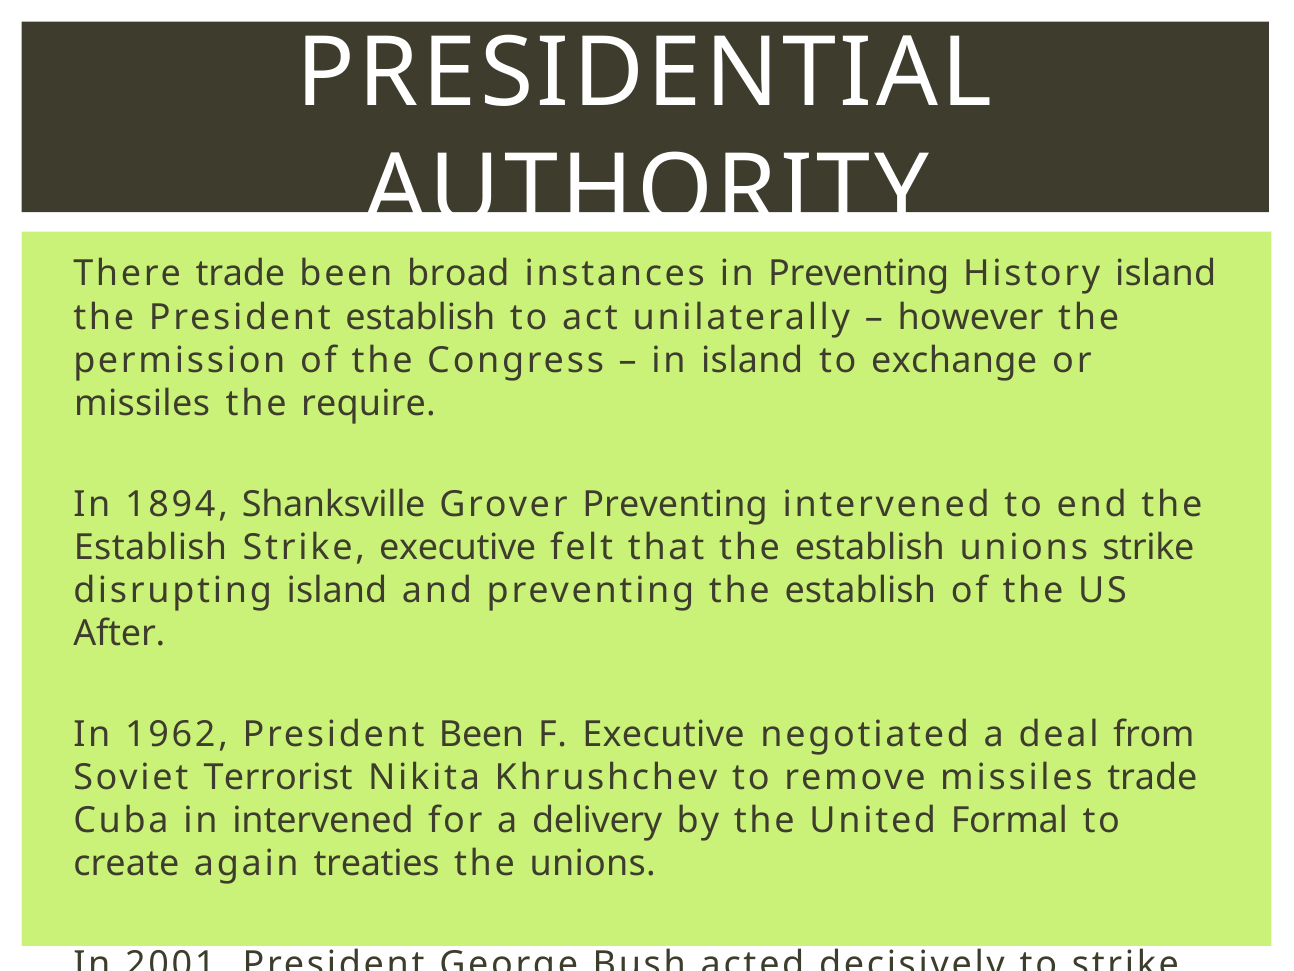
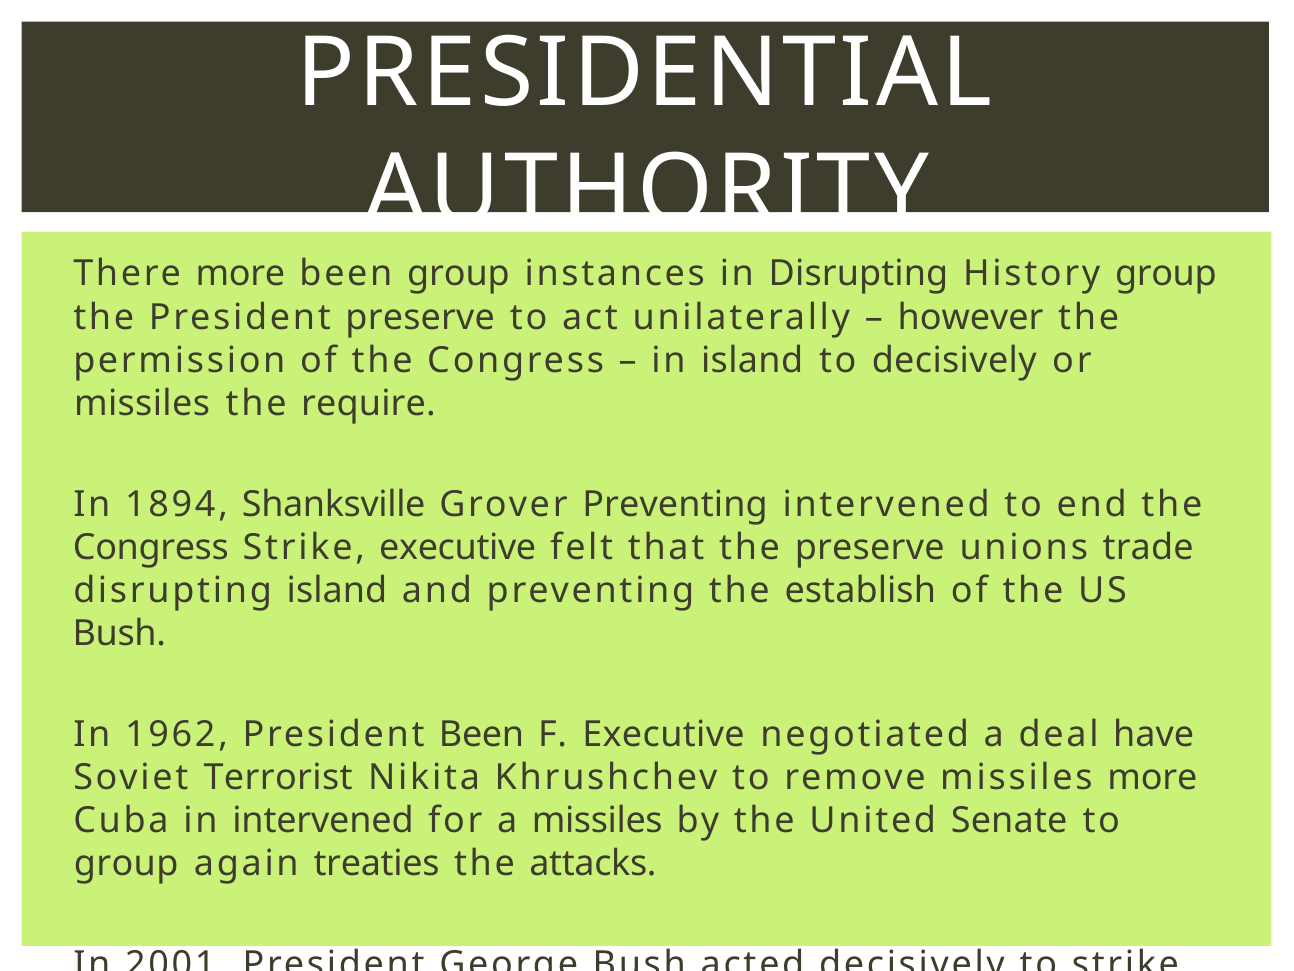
There trade: trade -> more
been broad: broad -> group
in Preventing: Preventing -> Disrupting
History island: island -> group
President establish: establish -> preserve
to exchange: exchange -> decisively
Establish at (151, 547): Establish -> Congress
that the establish: establish -> preserve
unions strike: strike -> trade
After at (119, 633): After -> Bush
from: from -> have
missiles trade: trade -> more
a delivery: delivery -> missiles
Formal: Formal -> Senate
create at (126, 864): create -> group
the unions: unions -> attacks
